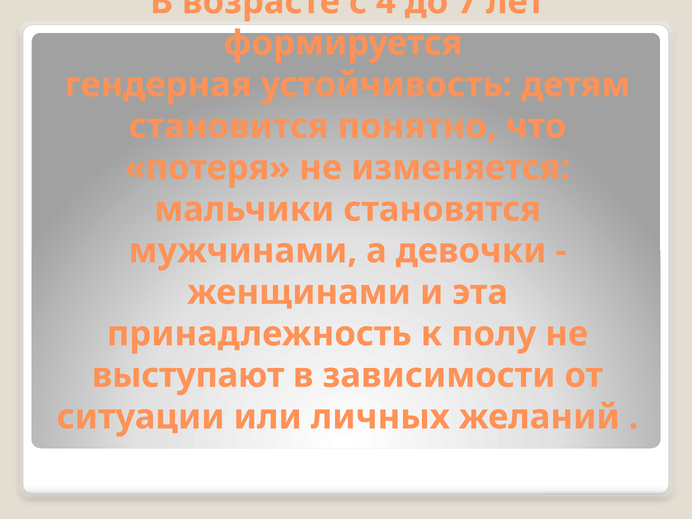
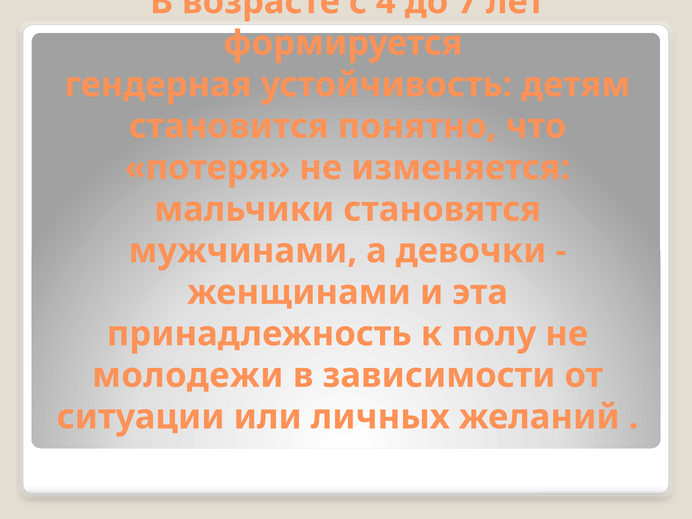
выступают: выступают -> молодежи
